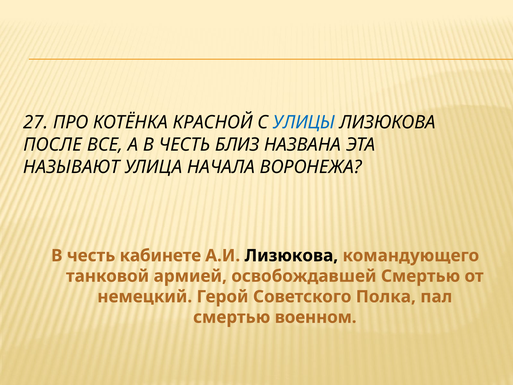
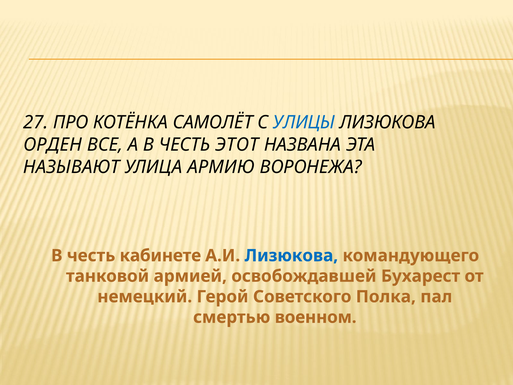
КРАСНОЙ: КРАСНОЙ -> САМОЛЁТ
ПОСЛЕ: ПОСЛЕ -> ОРДЕН
БЛИЗ: БЛИЗ -> ЭТОТ
НАЧАЛА: НАЧАЛА -> АРМИЮ
Лизюкова at (291, 255) colour: black -> blue
освобождавшей Смертью: Смертью -> Бухарест
